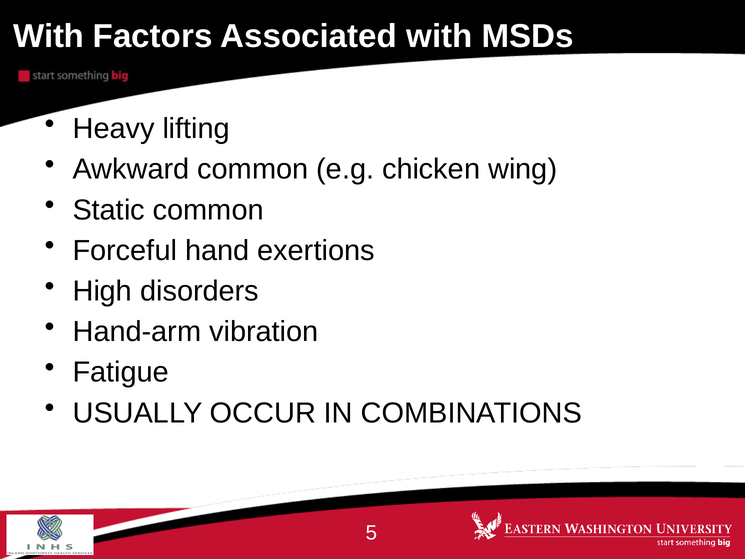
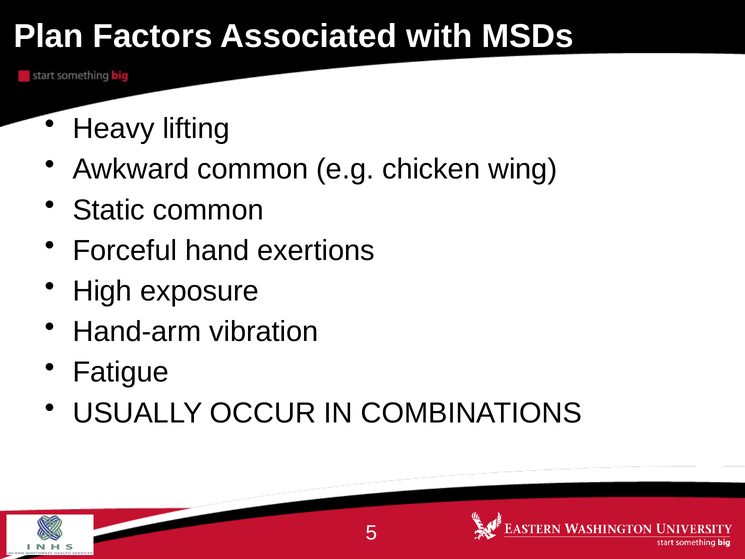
With at (49, 36): With -> Plan
disorders: disorders -> exposure
